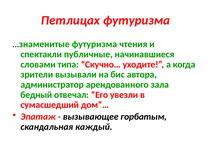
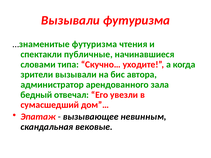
Петлицах at (70, 20): Петлицах -> Вызывали
горбатым: горбатым -> невинным
каждый: каждый -> вековые
